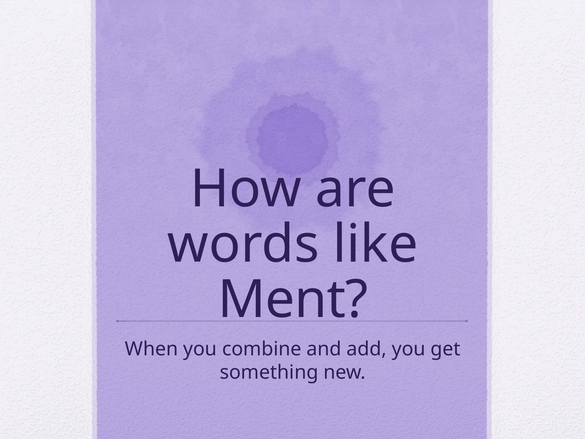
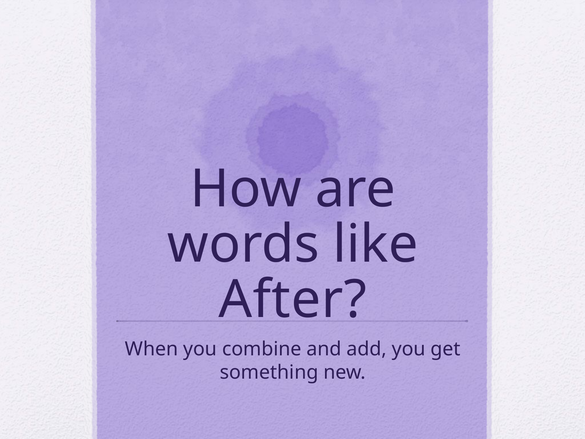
Ment: Ment -> After
